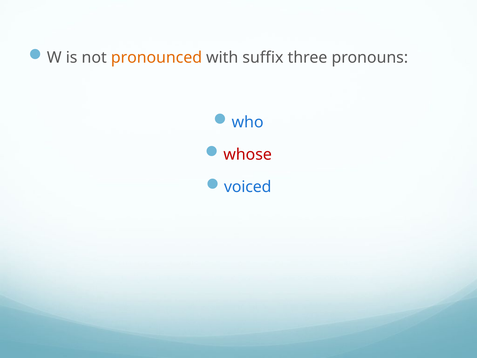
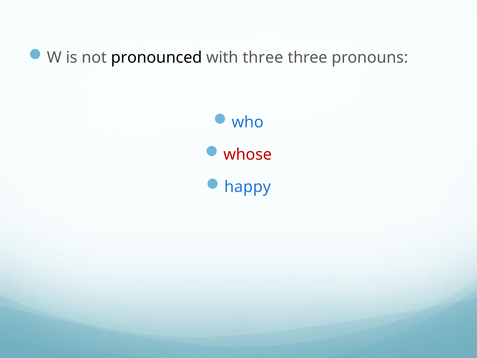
pronounced colour: orange -> black
with suffix: suffix -> three
voiced: voiced -> happy
